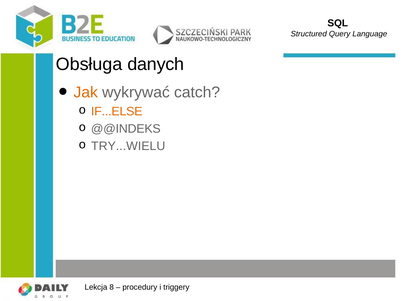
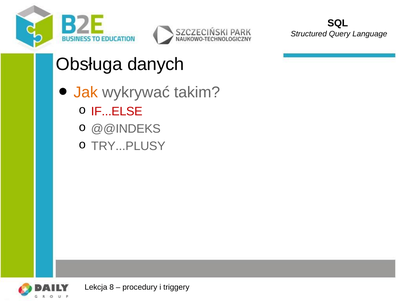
catch: catch -> takim
IF...ELSE colour: orange -> red
TRY...WIELU: TRY...WIELU -> TRY...PLUSY
